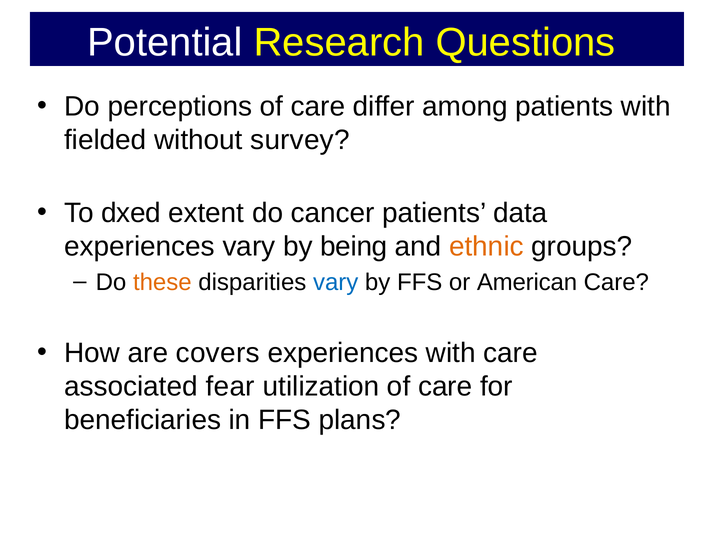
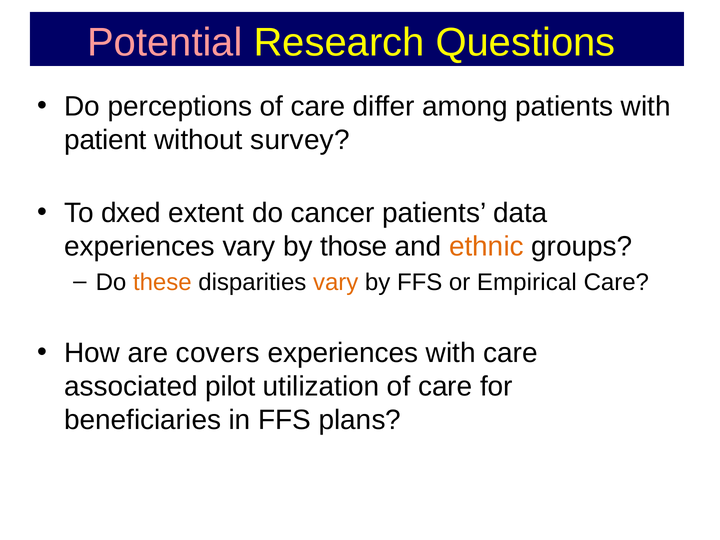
Potential colour: white -> pink
fielded: fielded -> patient
being: being -> those
vary at (336, 282) colour: blue -> orange
American: American -> Empirical
fear: fear -> pilot
